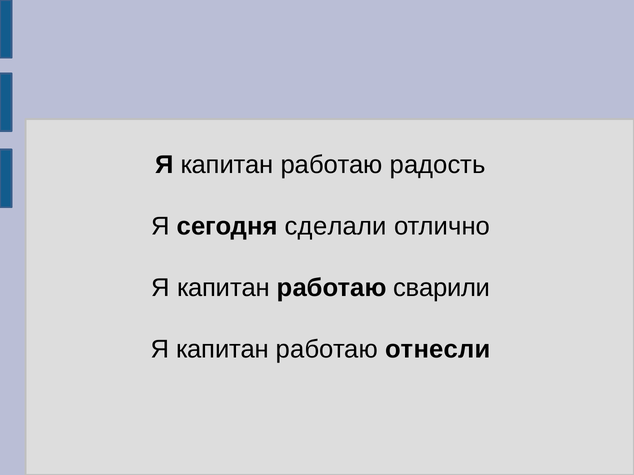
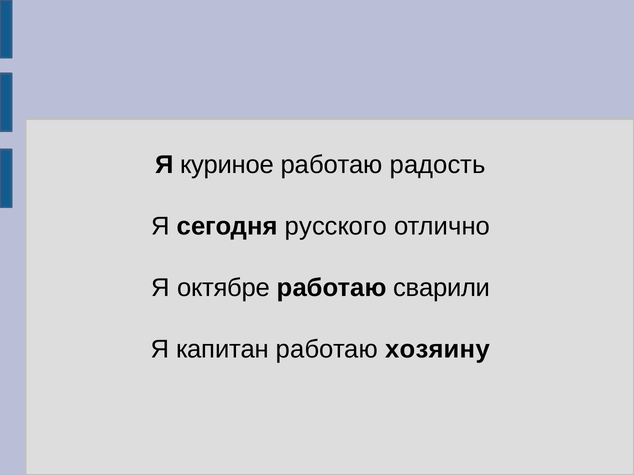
капитан at (227, 165): капитан -> куриное
сделали: сделали -> русского
капитан at (224, 288): капитан -> октябре
отнесли: отнесли -> хозяину
